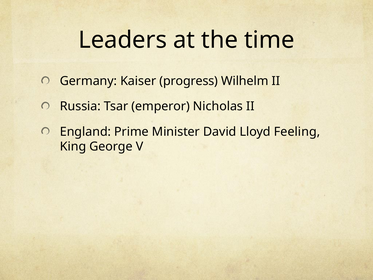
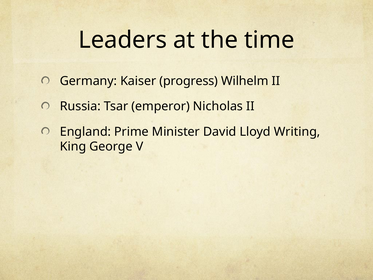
Feeling: Feeling -> Writing
